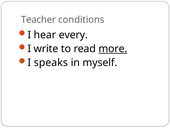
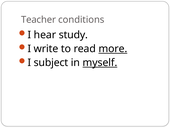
every: every -> study
speaks: speaks -> subject
myself underline: none -> present
